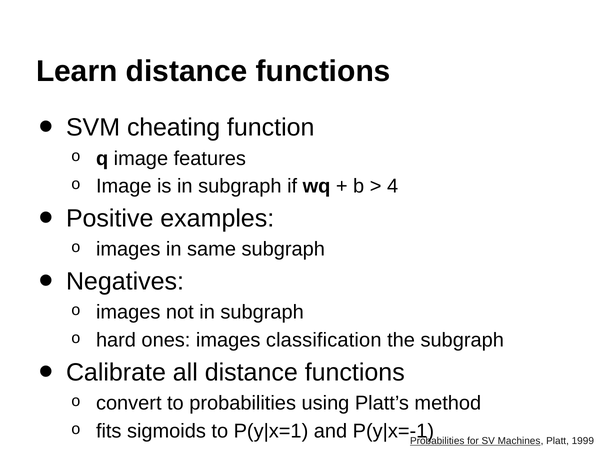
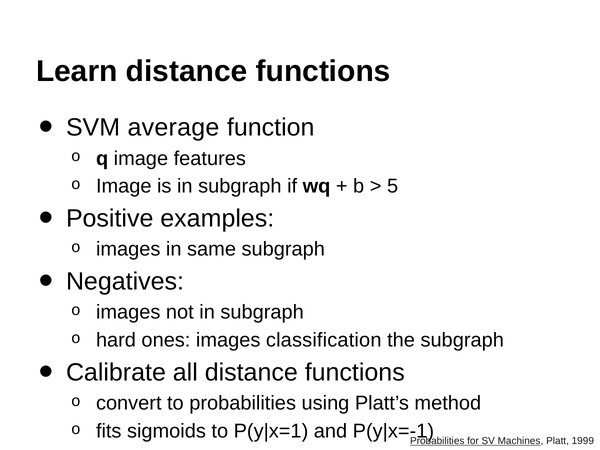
cheating: cheating -> average
4: 4 -> 5
